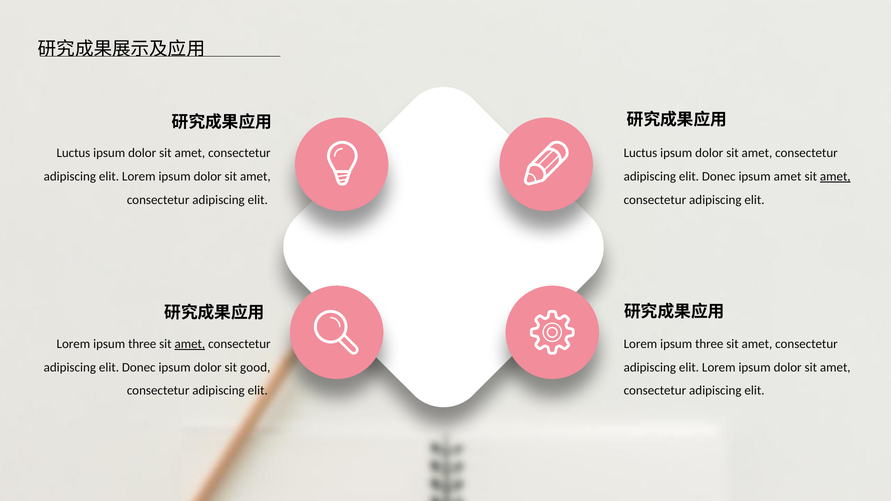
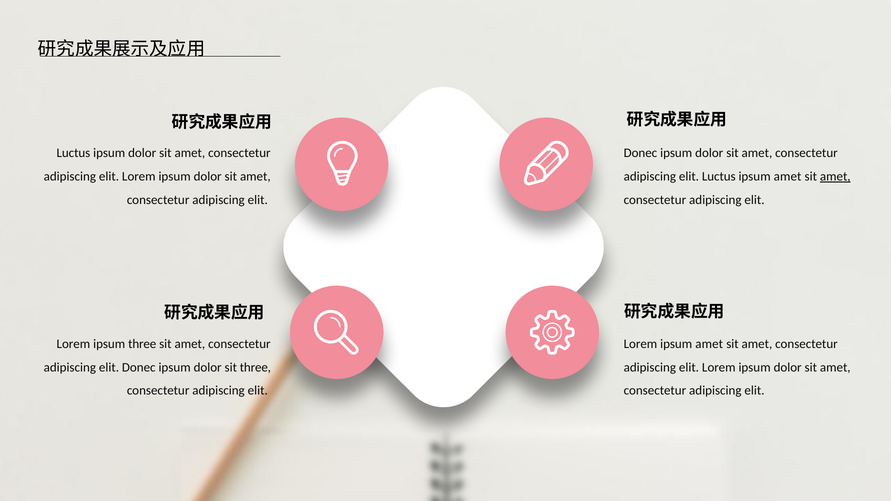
Luctus at (640, 153): Luctus -> Donec
Donec at (719, 177): Donec -> Luctus
amet at (190, 344) underline: present -> none
three at (709, 344): three -> amet
sit good: good -> three
